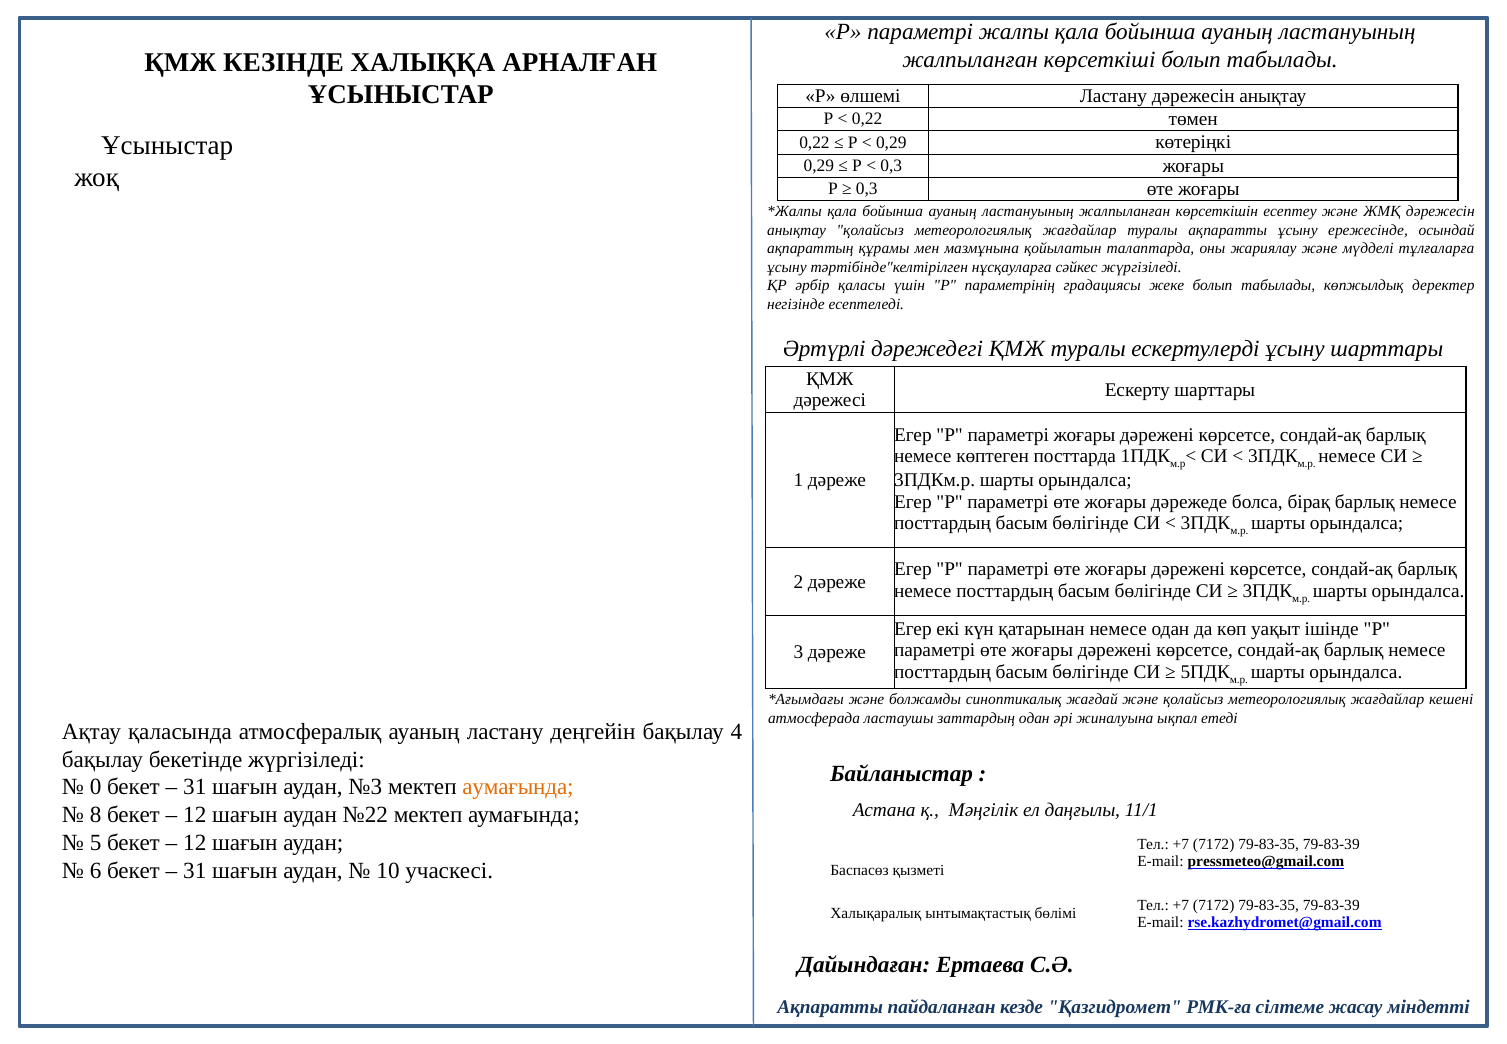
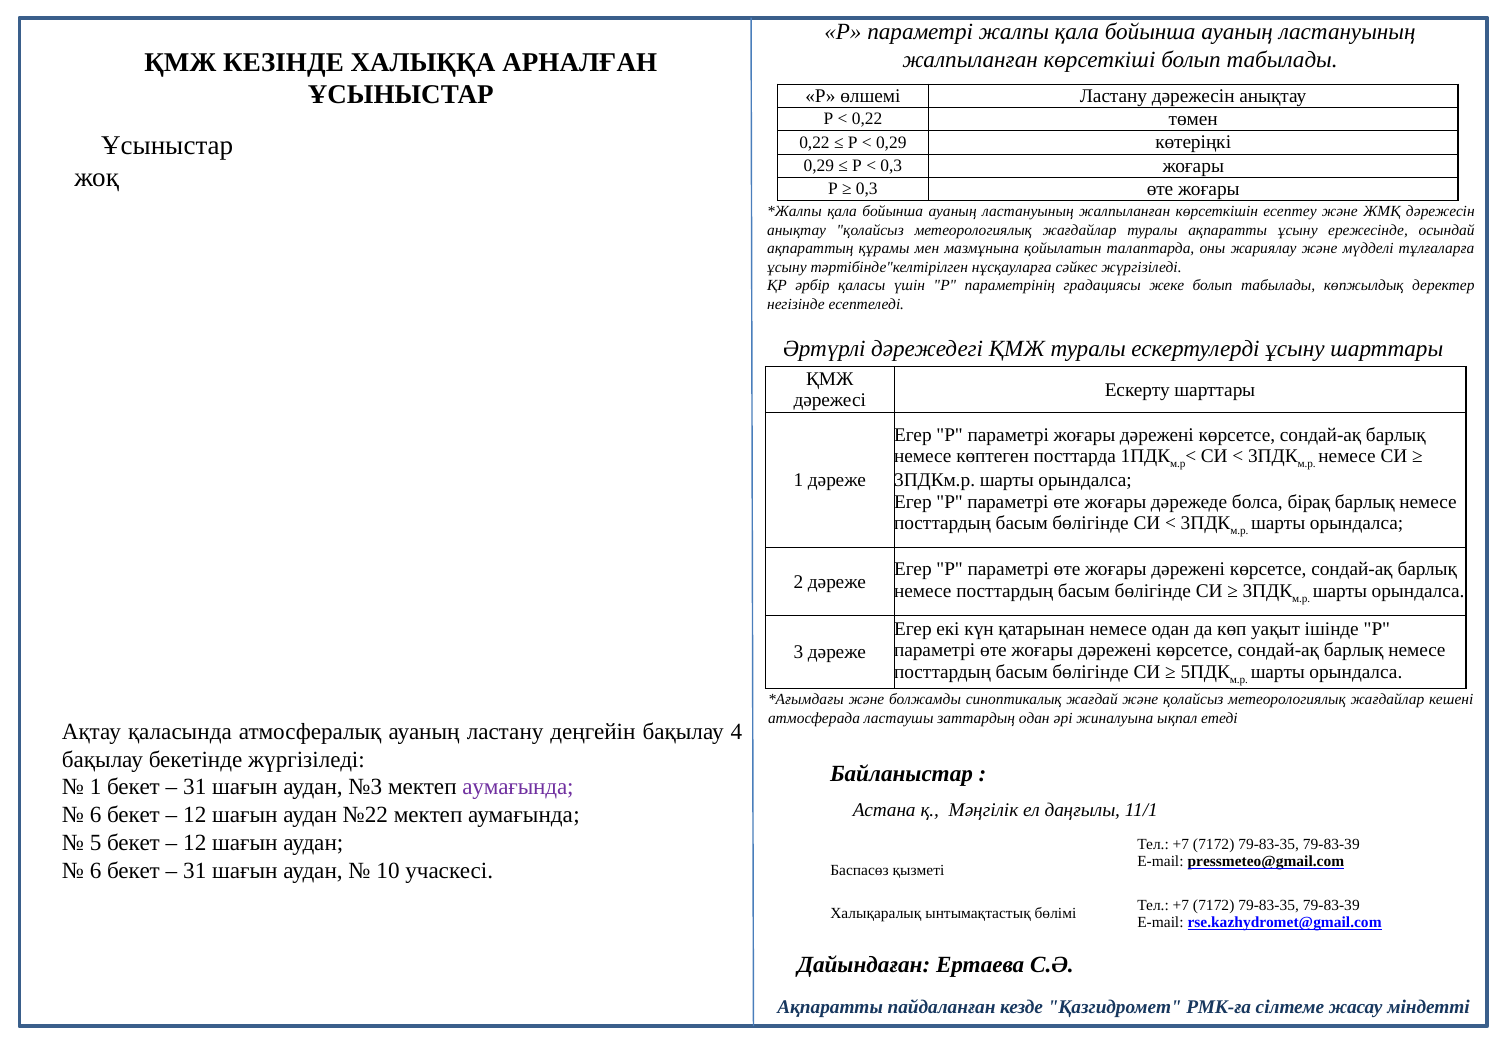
0 at (96, 787): 0 -> 1
аумағында at (518, 787) colour: orange -> purple
8 at (96, 815): 8 -> 6
